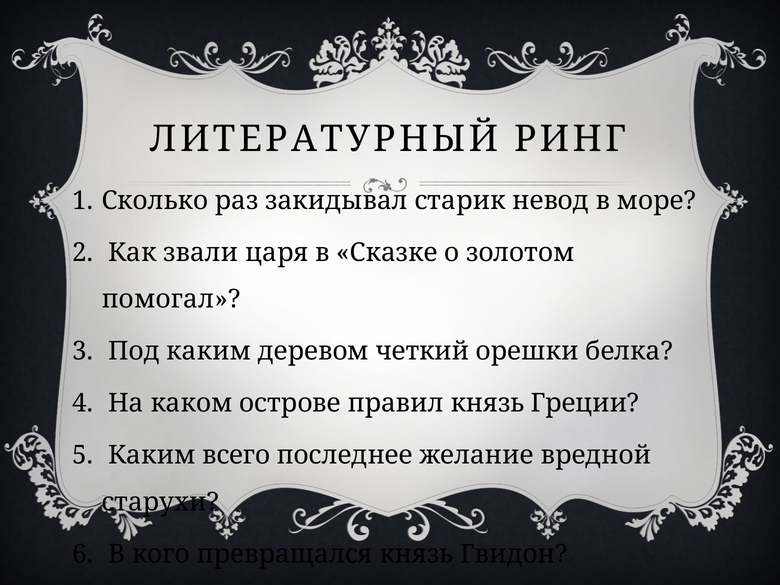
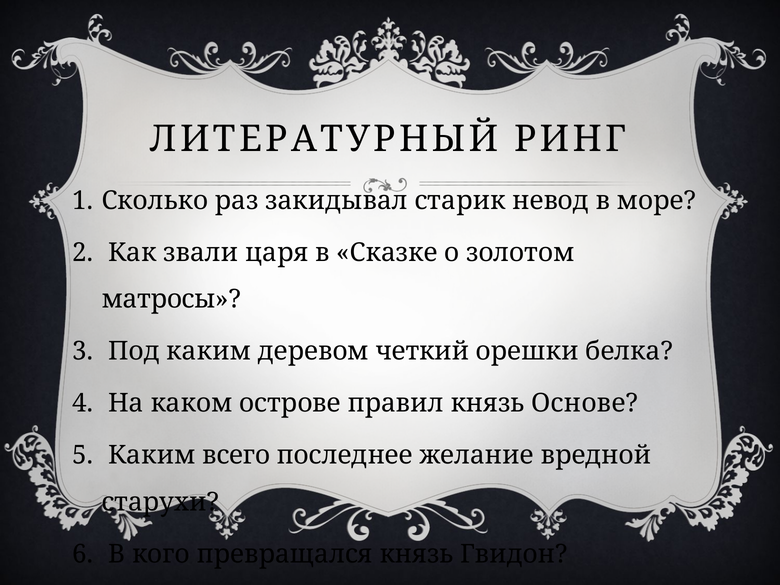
помогал: помогал -> матросы
Греции: Греции -> Основе
